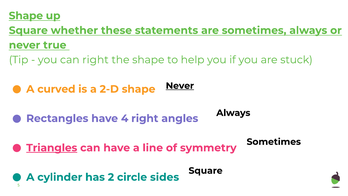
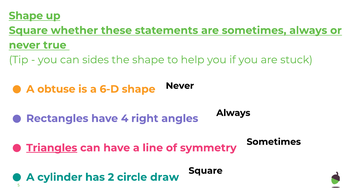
can right: right -> sides
Never at (180, 86) underline: present -> none
curved: curved -> obtuse
2-D: 2-D -> 6-D
sides: sides -> draw
